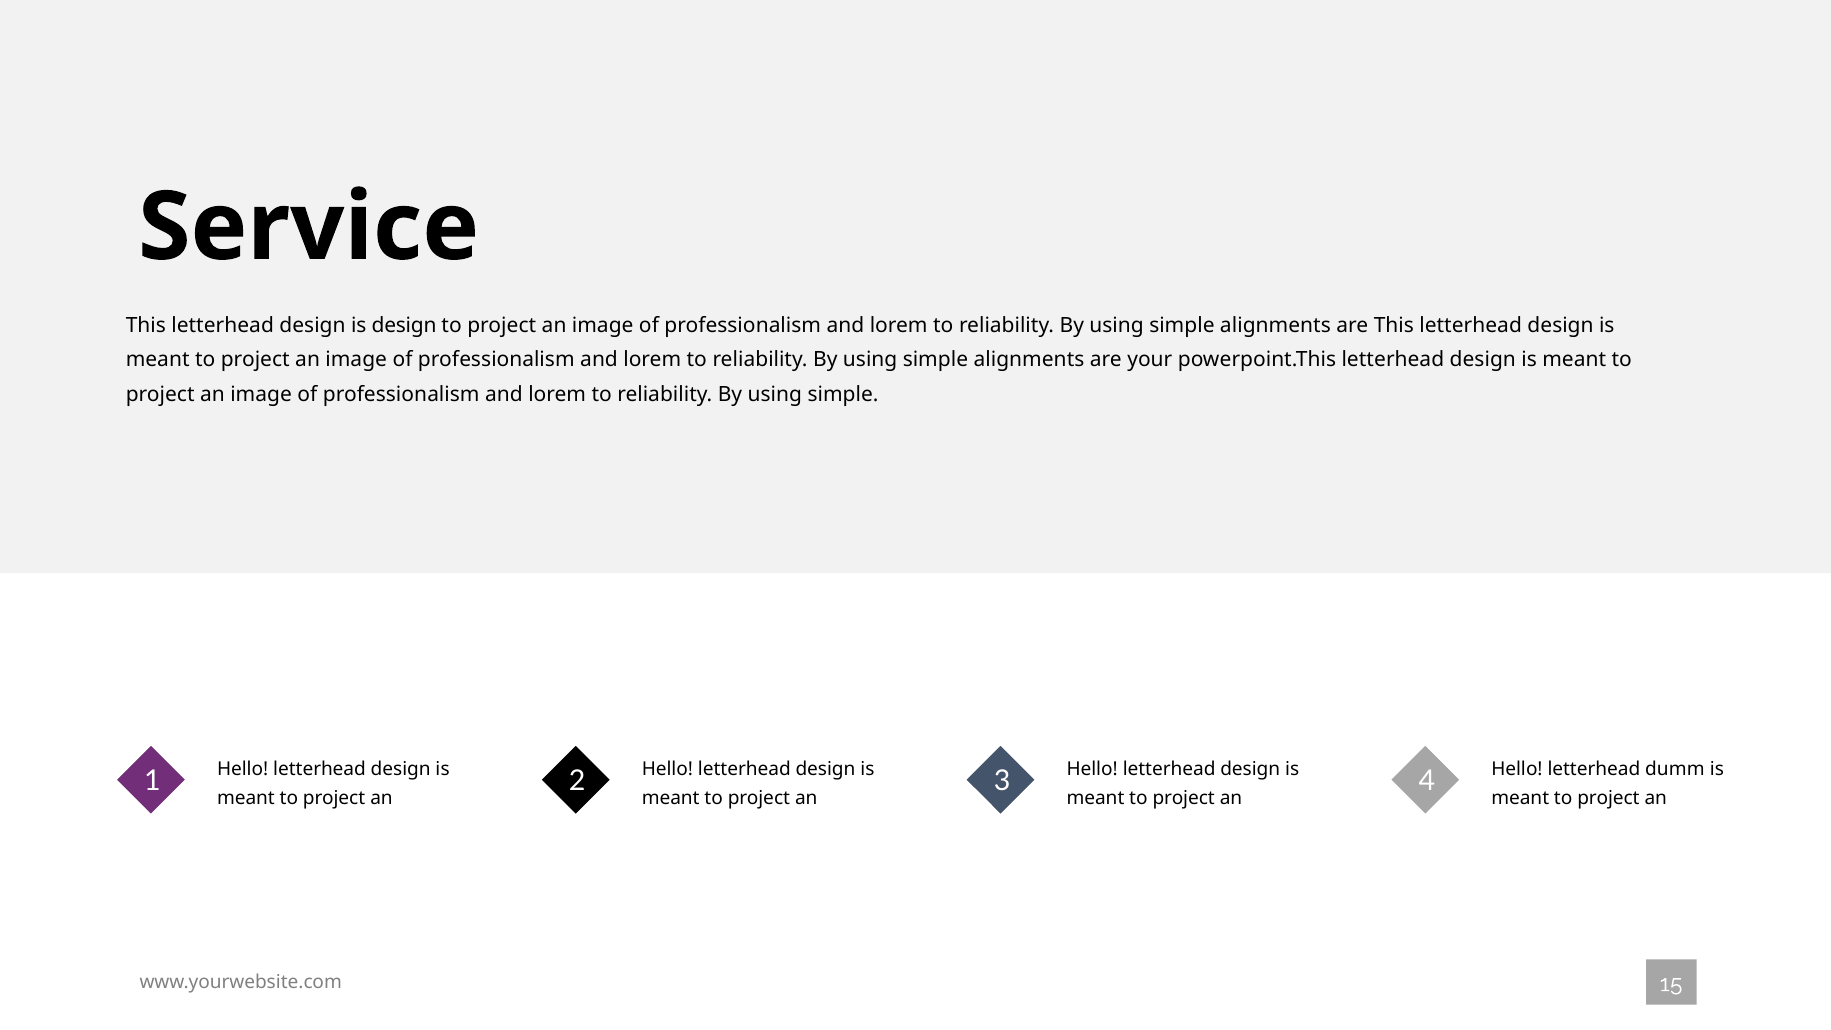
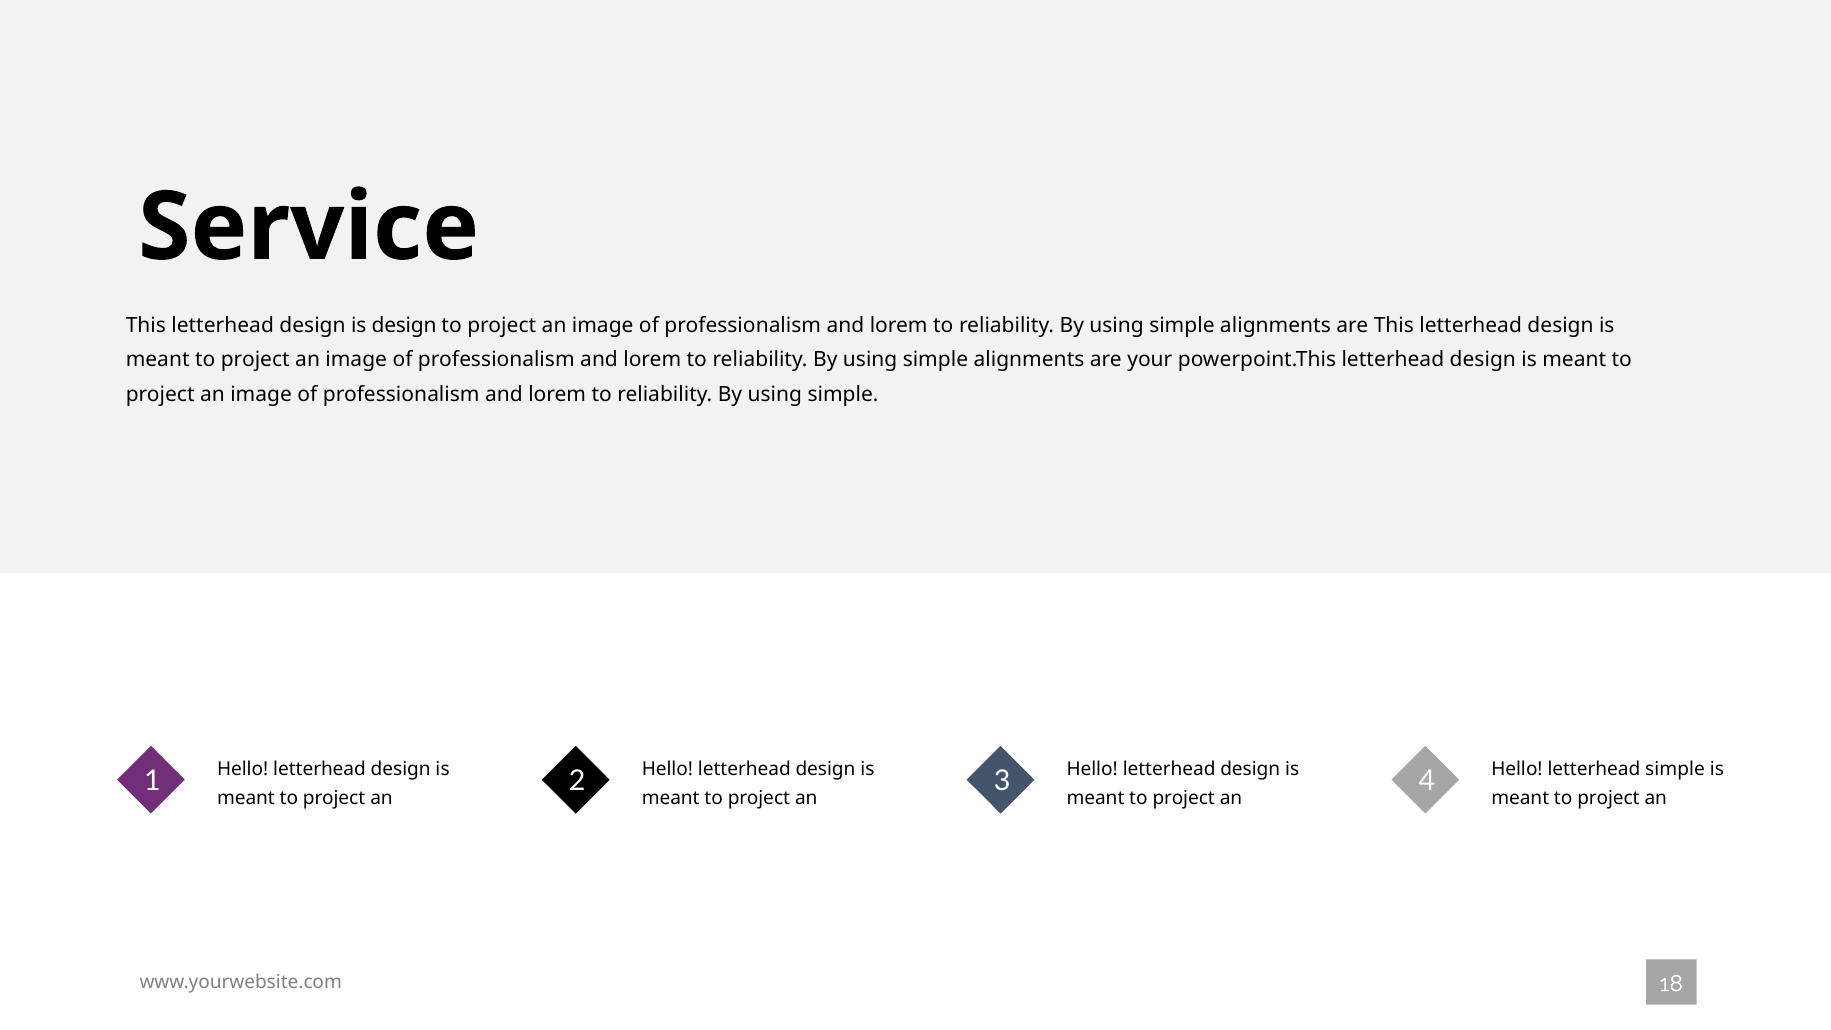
letterhead dumm: dumm -> simple
15: 15 -> 18
